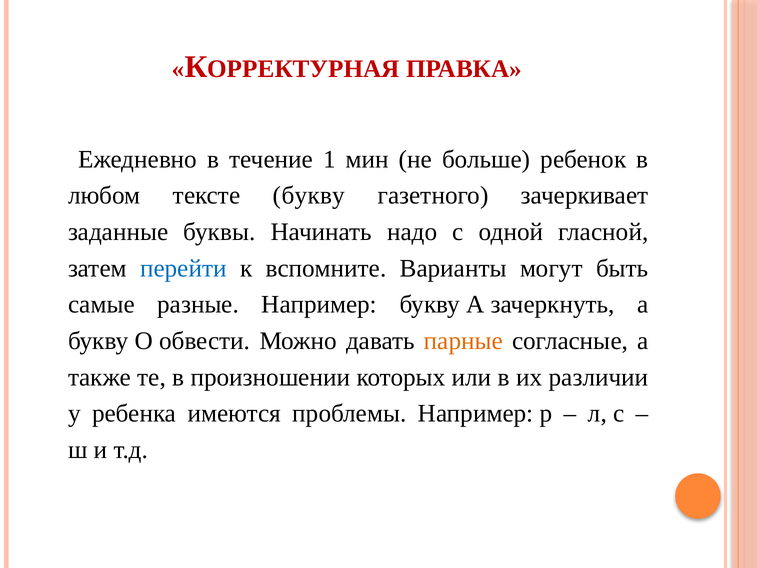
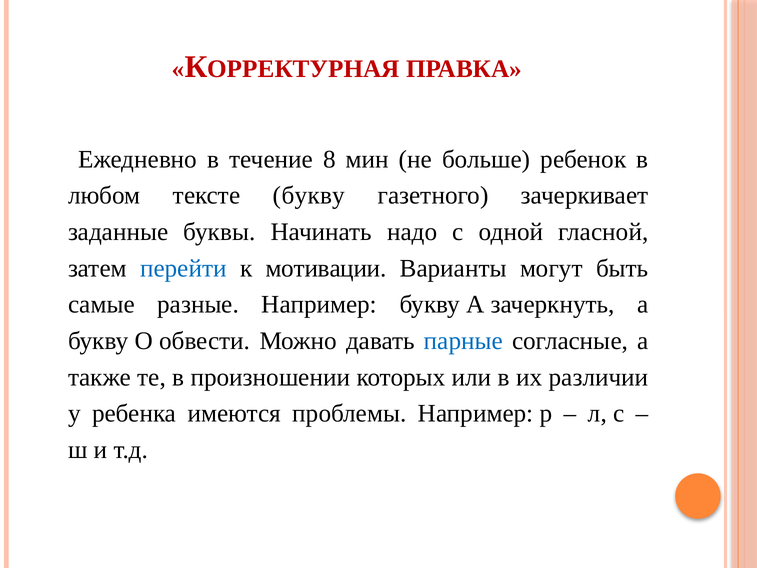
1: 1 -> 8
вспомните: вспомните -> мотивации
парные colour: orange -> blue
